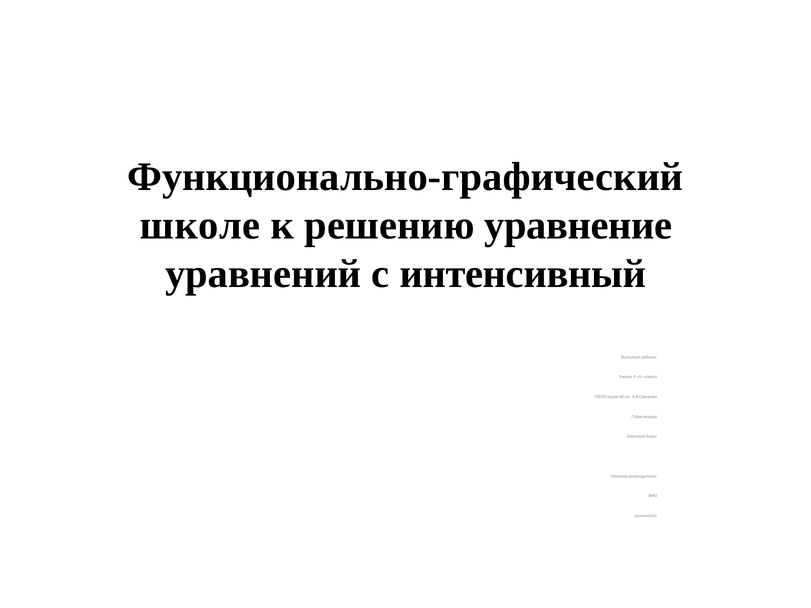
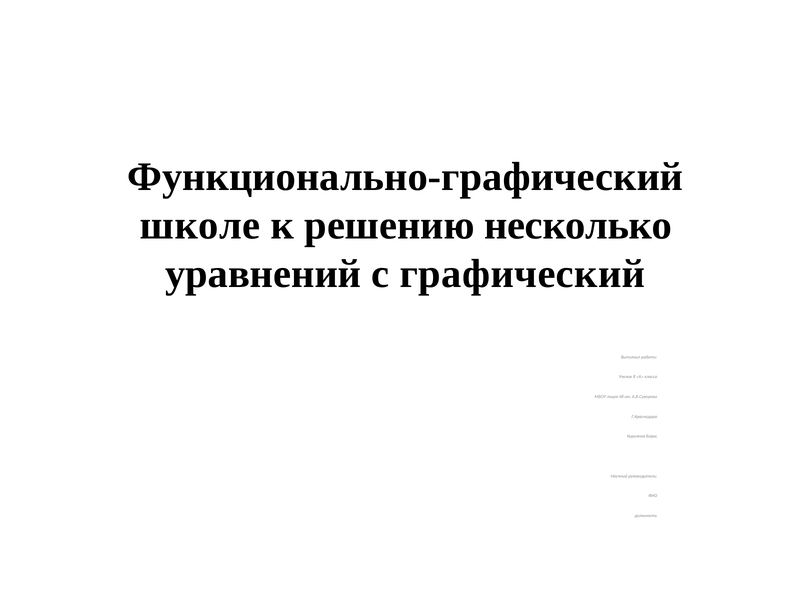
уравнение: уравнение -> несколько
интенсивный: интенсивный -> графический
